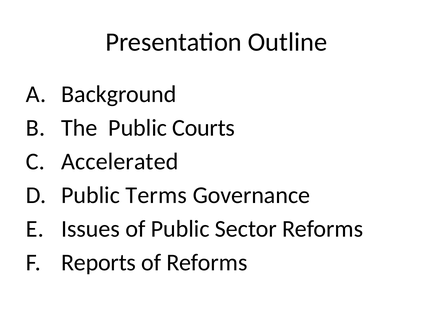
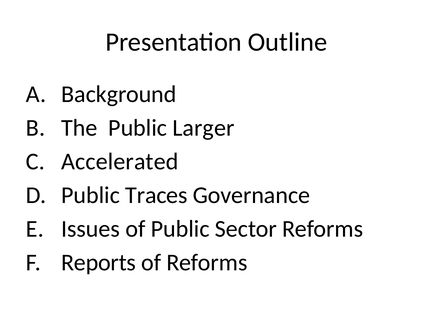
Courts: Courts -> Larger
Terms: Terms -> Traces
